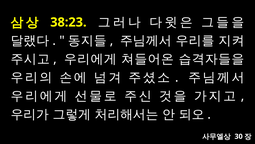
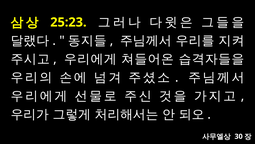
38:23: 38:23 -> 25:23
